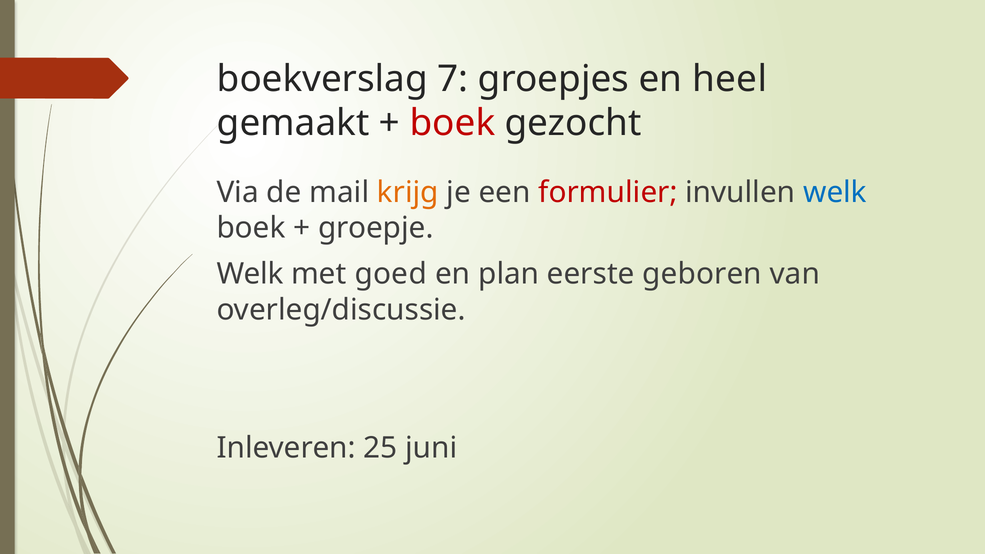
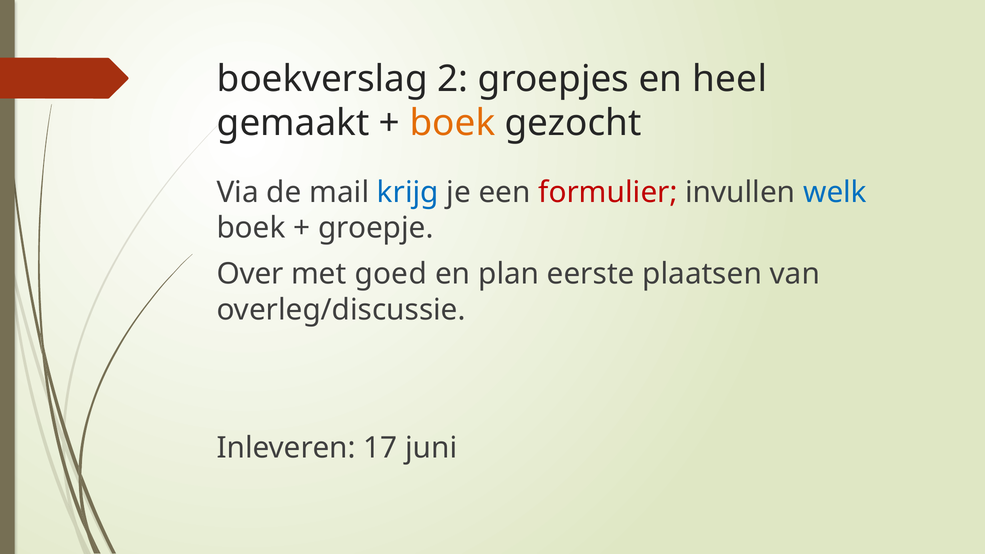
7: 7 -> 2
boek at (452, 123) colour: red -> orange
krijg colour: orange -> blue
Welk at (250, 274): Welk -> Over
geboren: geboren -> plaatsen
25: 25 -> 17
